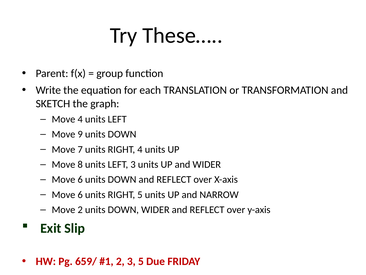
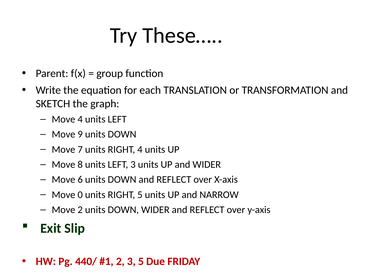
6 at (80, 194): 6 -> 0
659/: 659/ -> 440/
